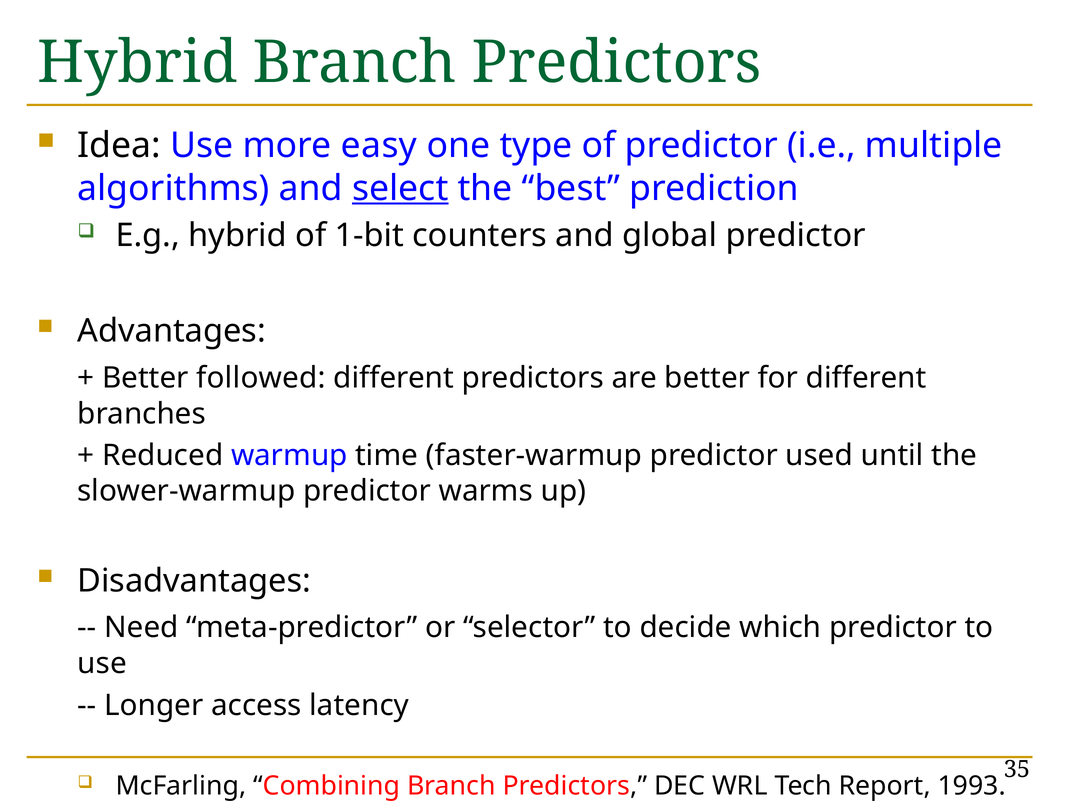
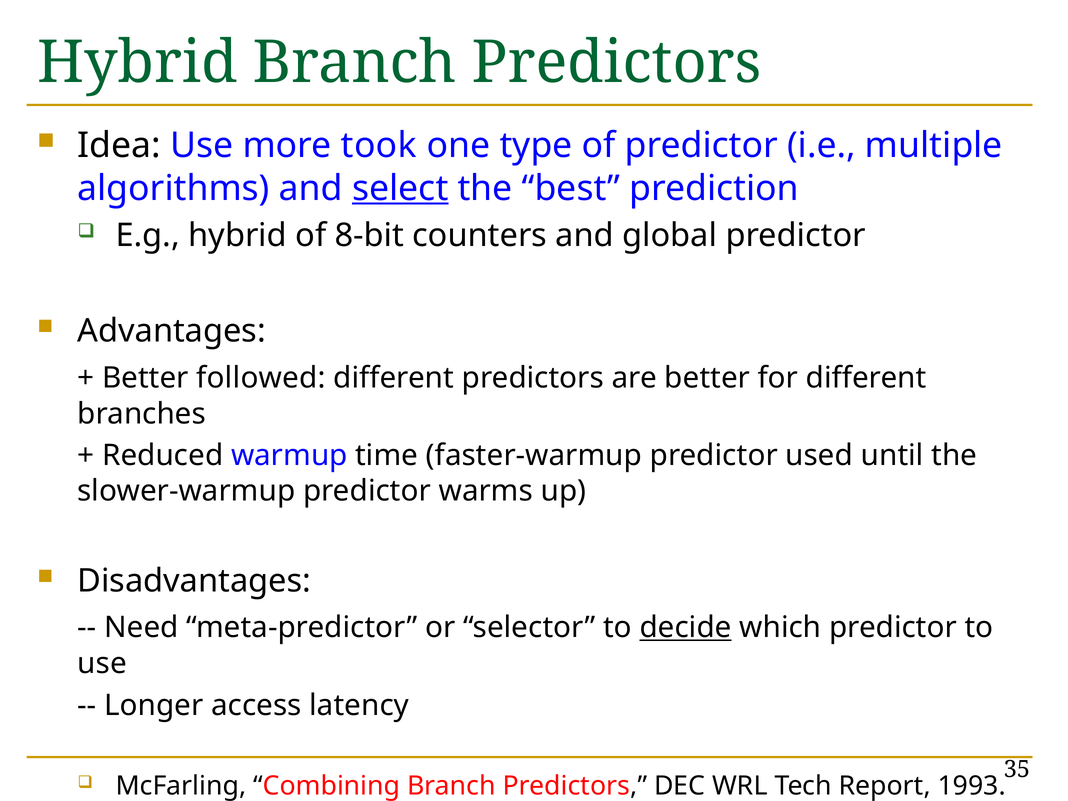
easy: easy -> took
1-bit: 1-bit -> 8-bit
decide underline: none -> present
